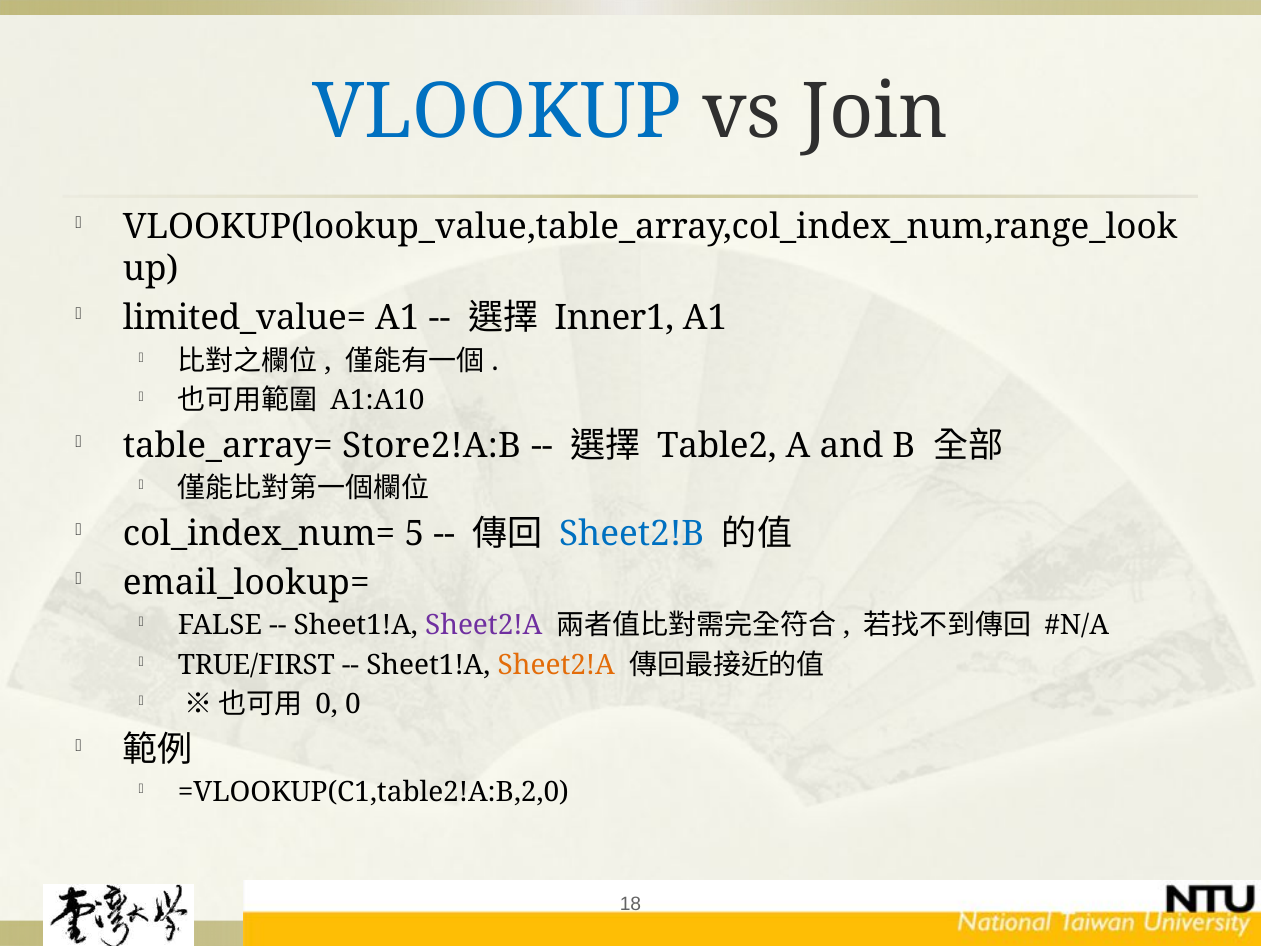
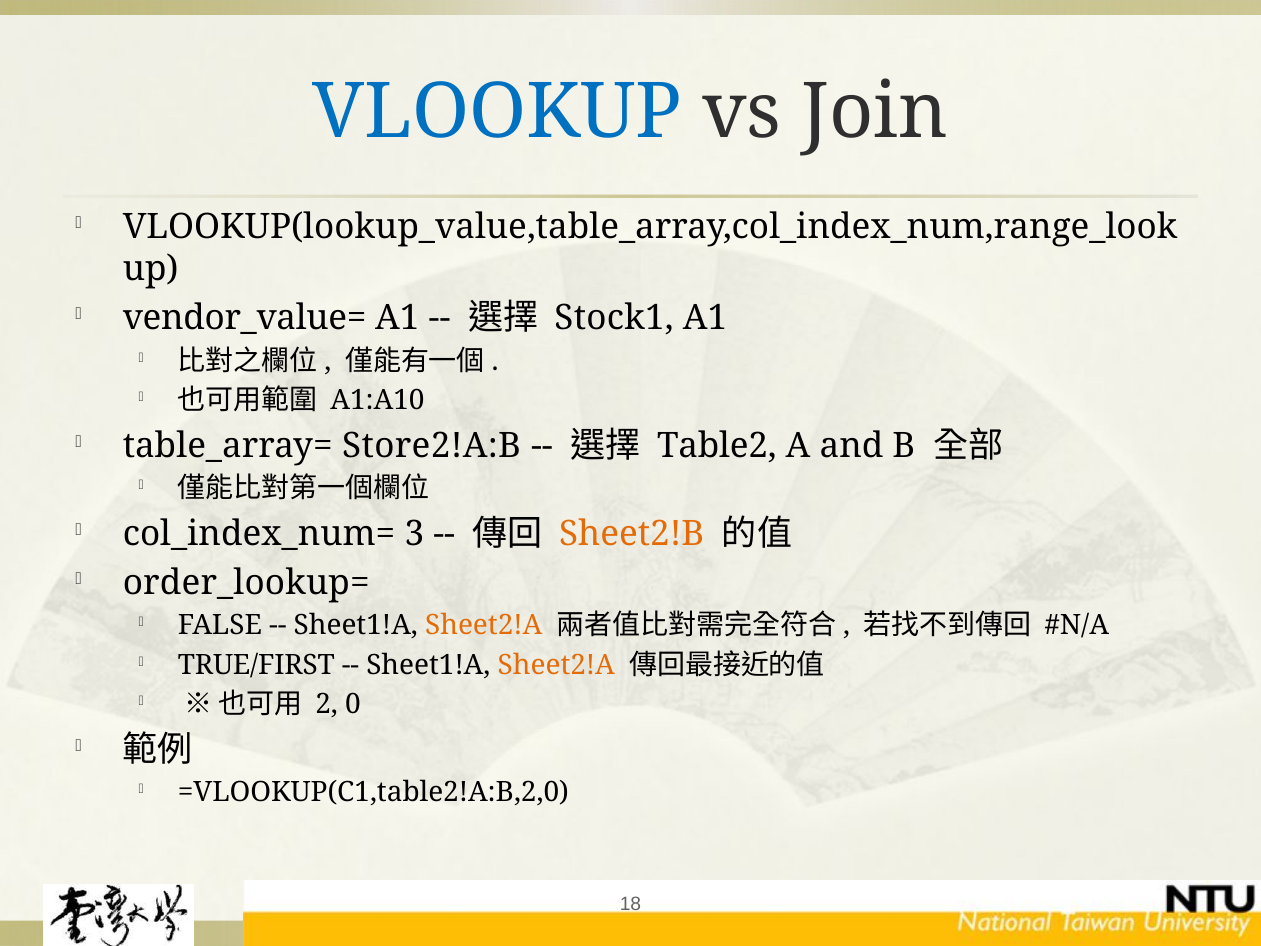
limited_value=: limited_value= -> vendor_value=
Inner1: Inner1 -> Stock1
5: 5 -> 3
Sheet2!B colour: blue -> orange
email_lookup=: email_lookup= -> order_lookup=
Sheet2!A at (484, 626) colour: purple -> orange
0 at (327, 704): 0 -> 2
